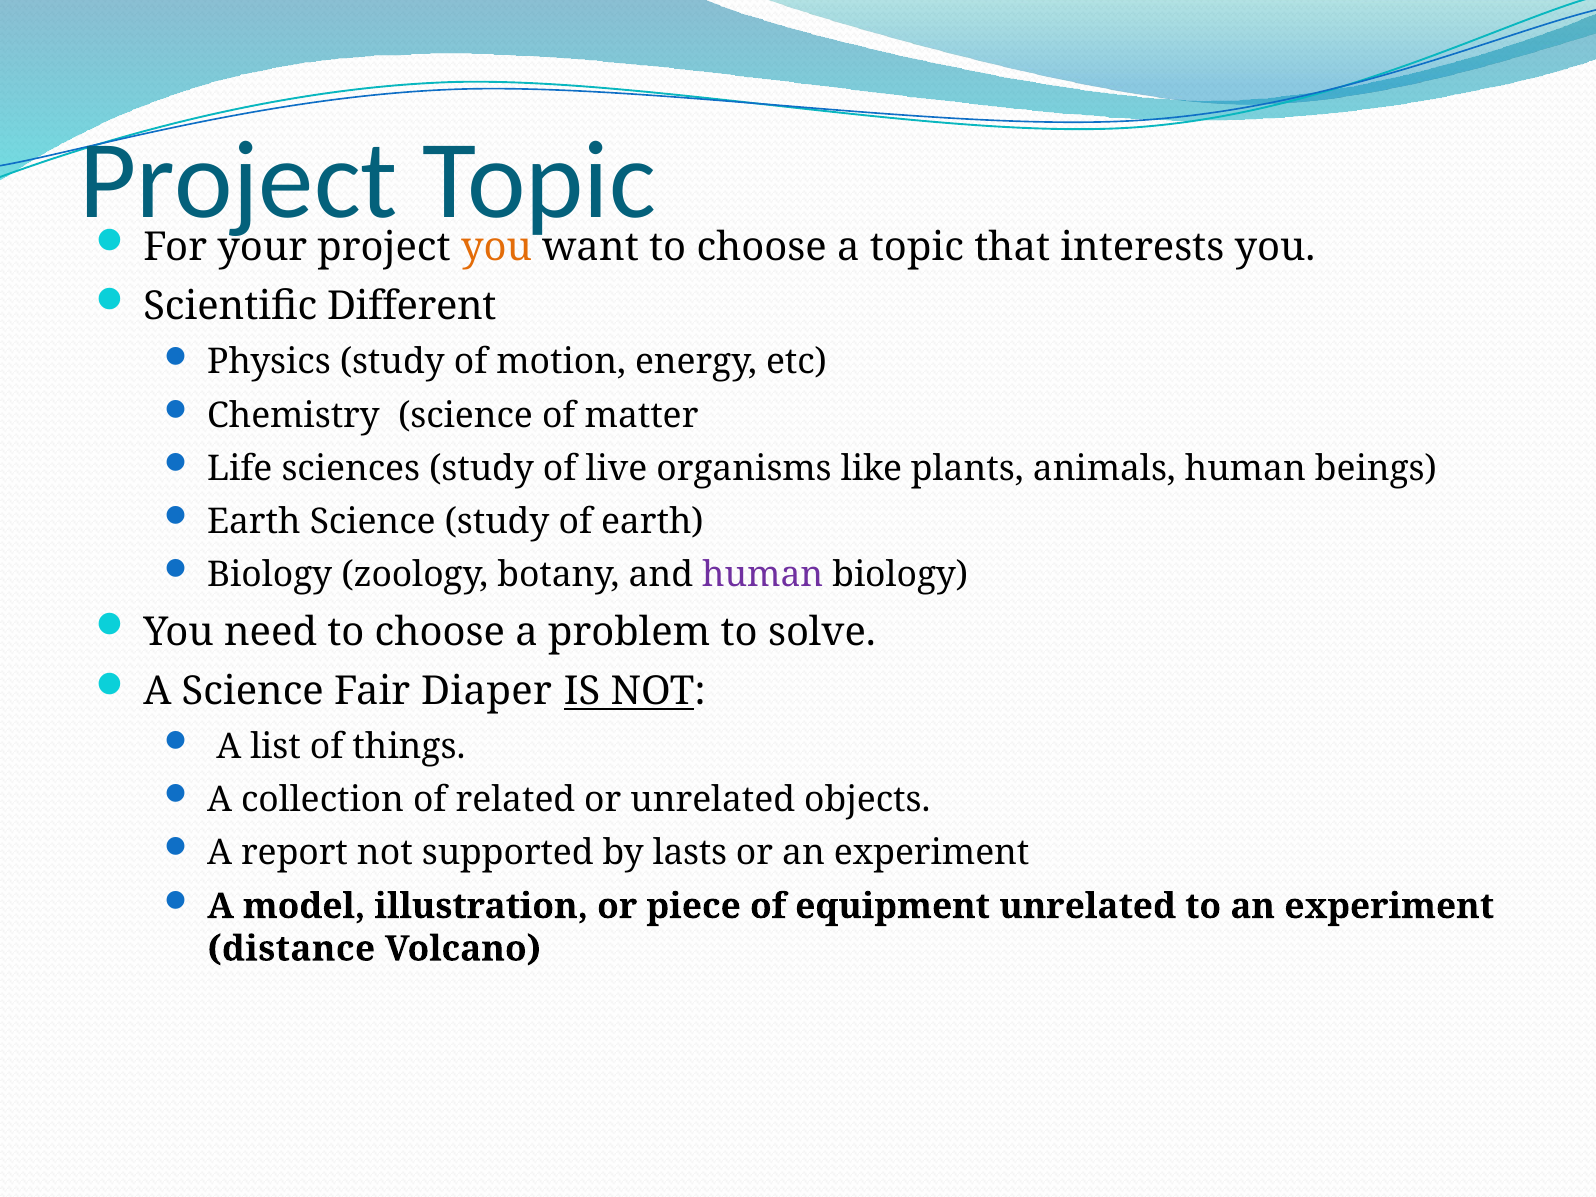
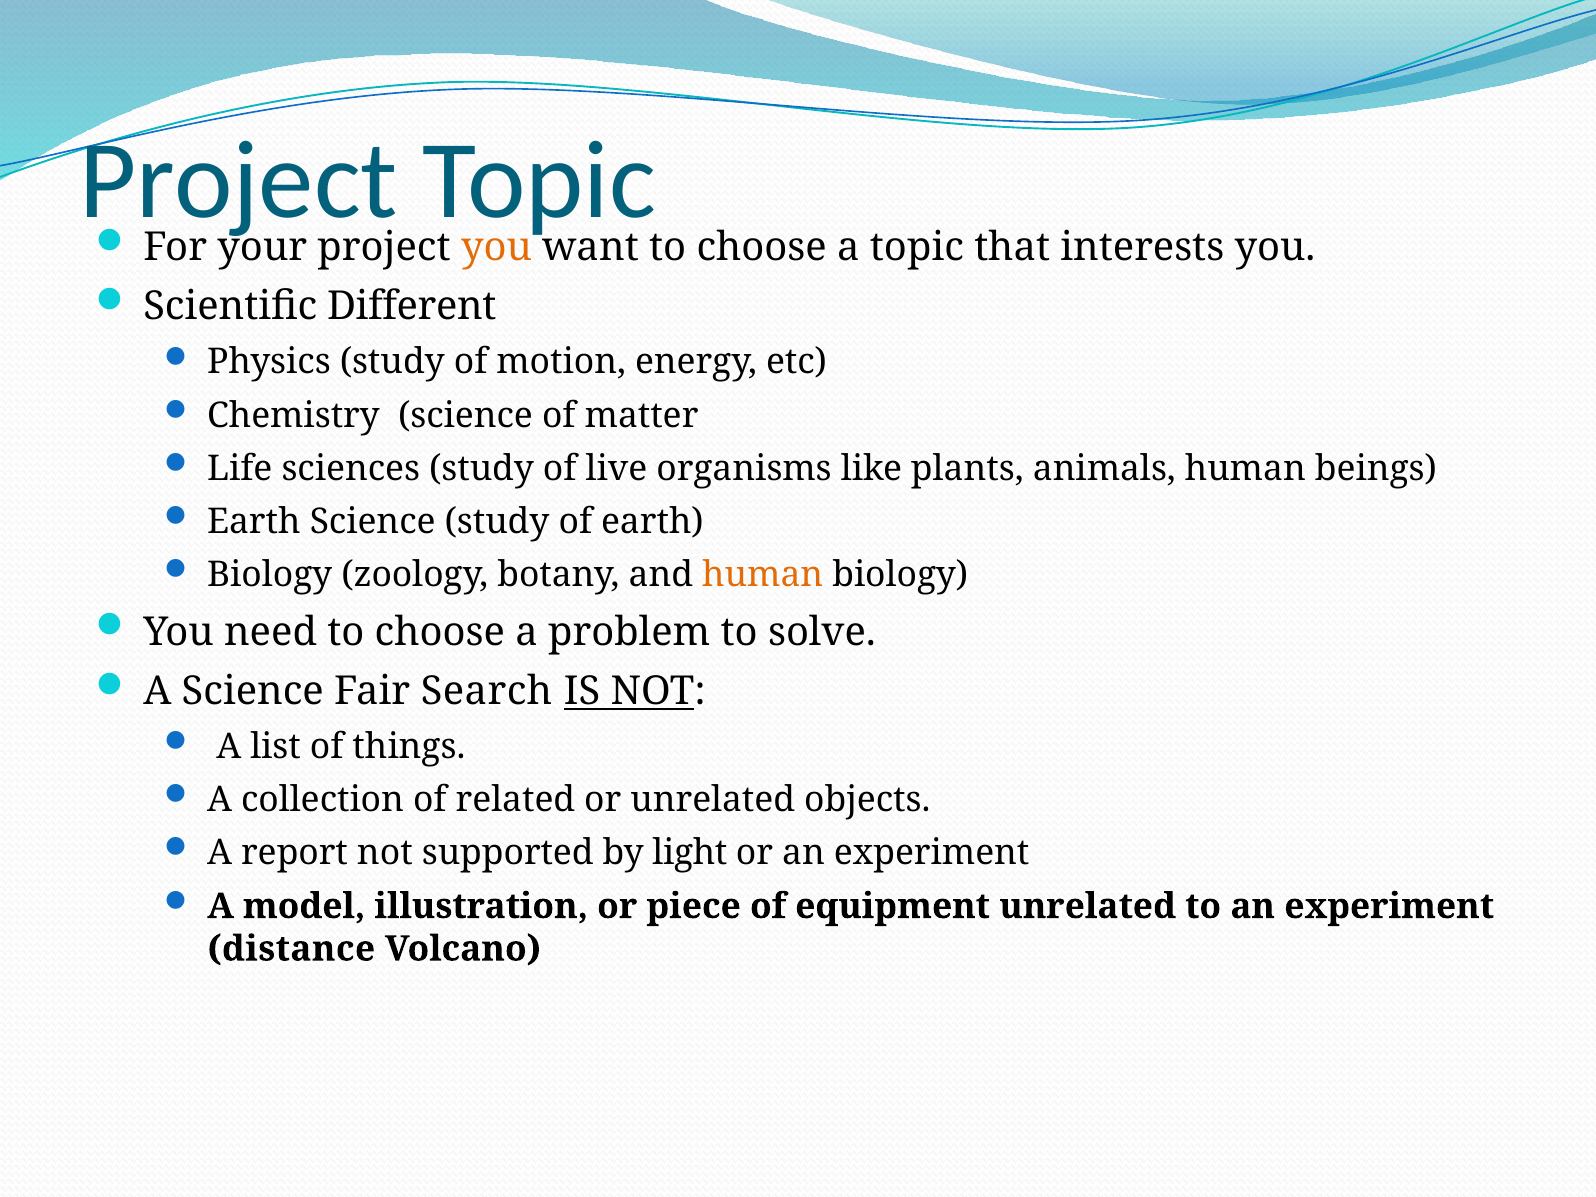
human at (763, 575) colour: purple -> orange
Diaper: Diaper -> Search
lasts: lasts -> light
